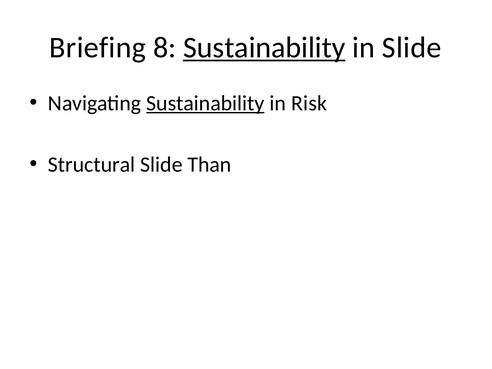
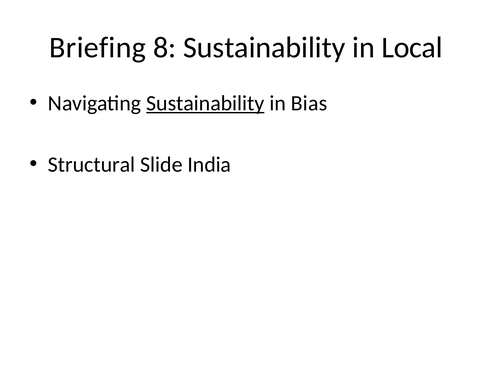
Sustainability at (264, 48) underline: present -> none
in Slide: Slide -> Local
Risk: Risk -> Bias
Than: Than -> India
